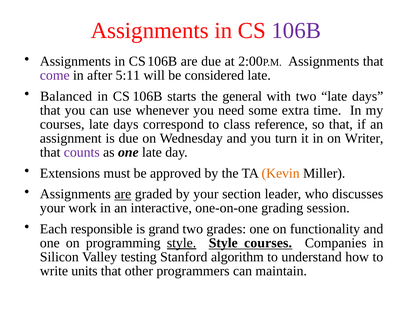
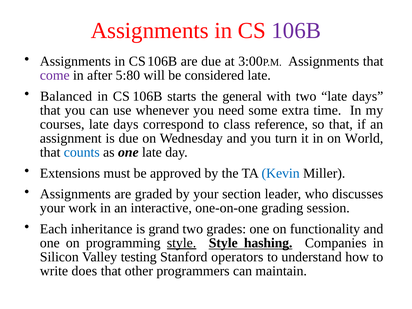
2:00: 2:00 -> 3:00
5:11: 5:11 -> 5:80
Writer: Writer -> World
counts colour: purple -> blue
Kevin colour: orange -> blue
are at (123, 194) underline: present -> none
responsible: responsible -> inheritance
Style courses: courses -> hashing
algorithm: algorithm -> operators
units: units -> does
